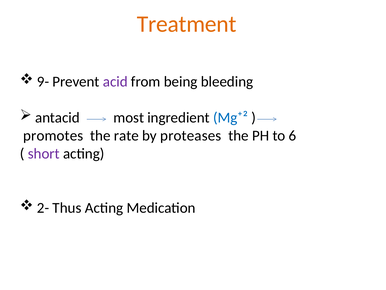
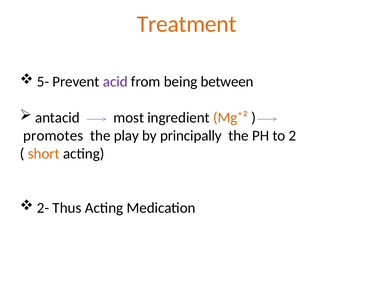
9-: 9- -> 5-
bleeding: bleeding -> between
Mg⁺² colour: blue -> orange
rate: rate -> play
proteases: proteases -> principally
6: 6 -> 2
short colour: purple -> orange
